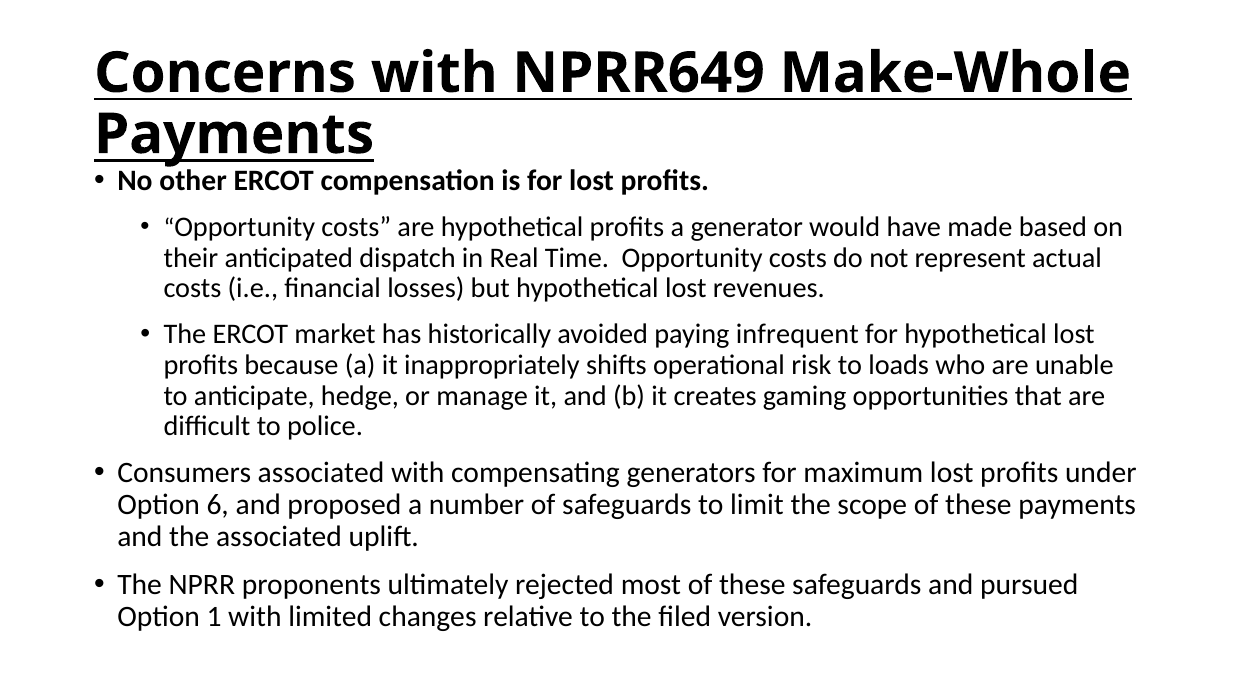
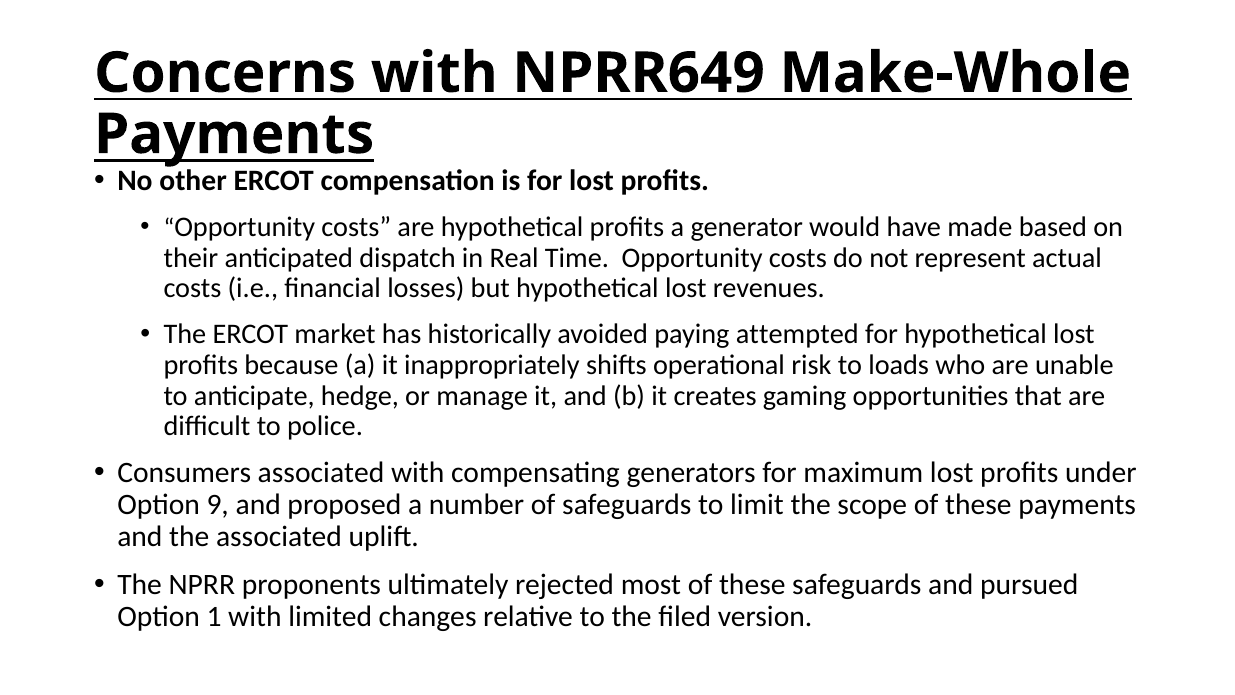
infrequent: infrequent -> attempted
6: 6 -> 9
